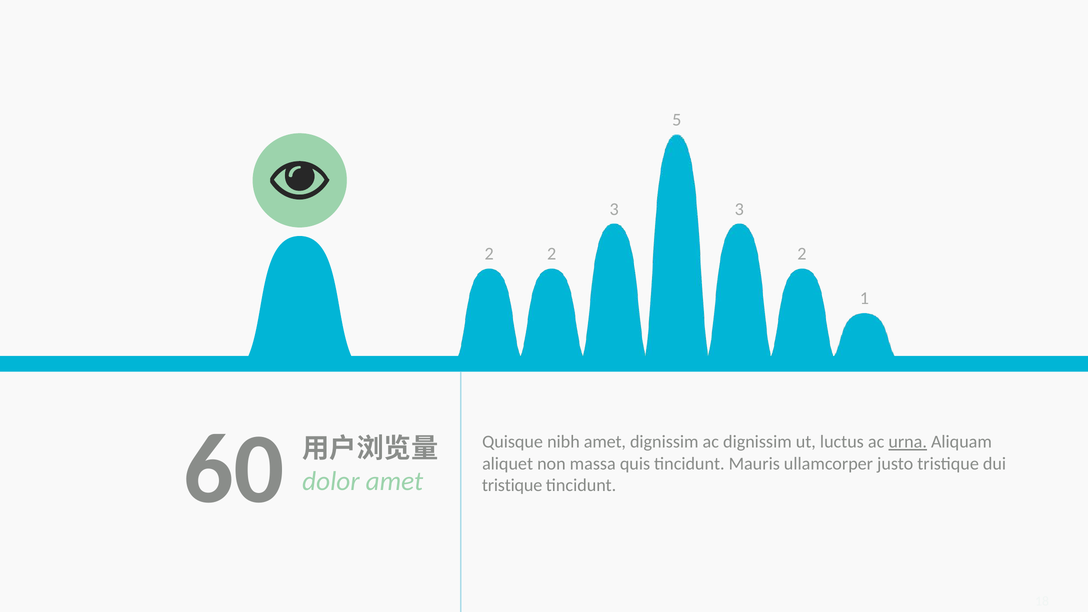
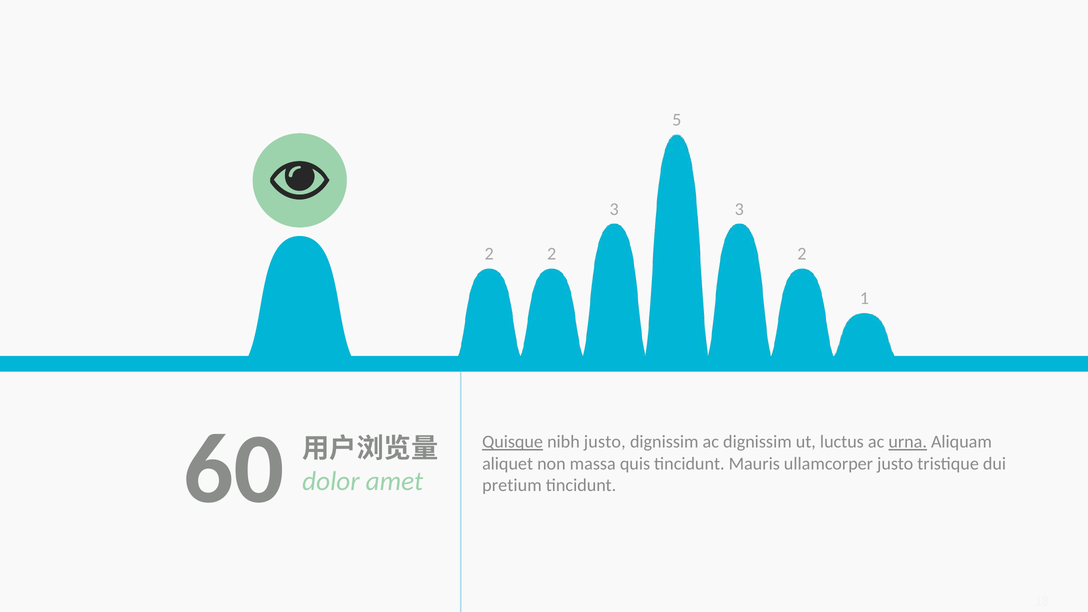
Quisque underline: none -> present
nibh amet: amet -> justo
tristique at (512, 486): tristique -> pretium
